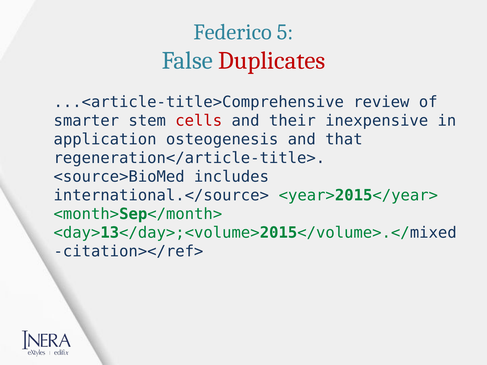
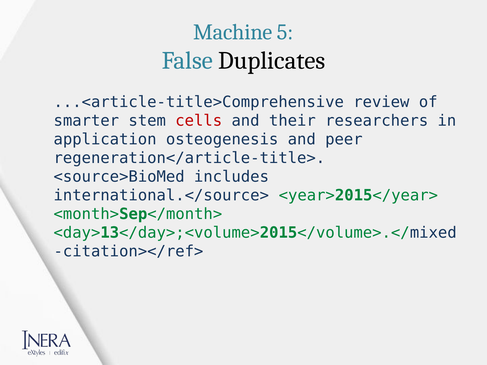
Federico: Federico -> Machine
Duplicates colour: red -> black
inexpensive: inexpensive -> researchers
that: that -> peer
